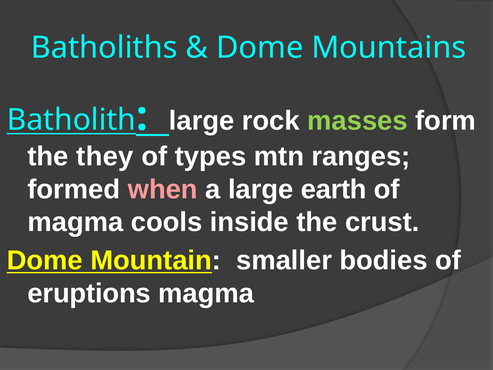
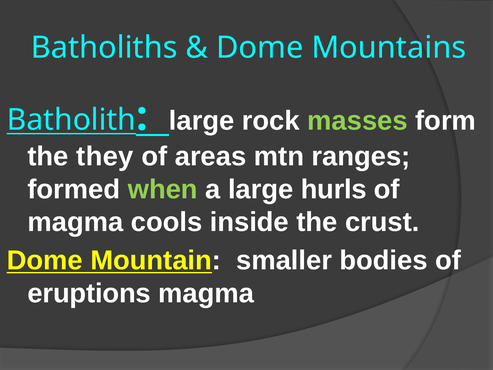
types: types -> areas
when colour: pink -> light green
earth: earth -> hurls
